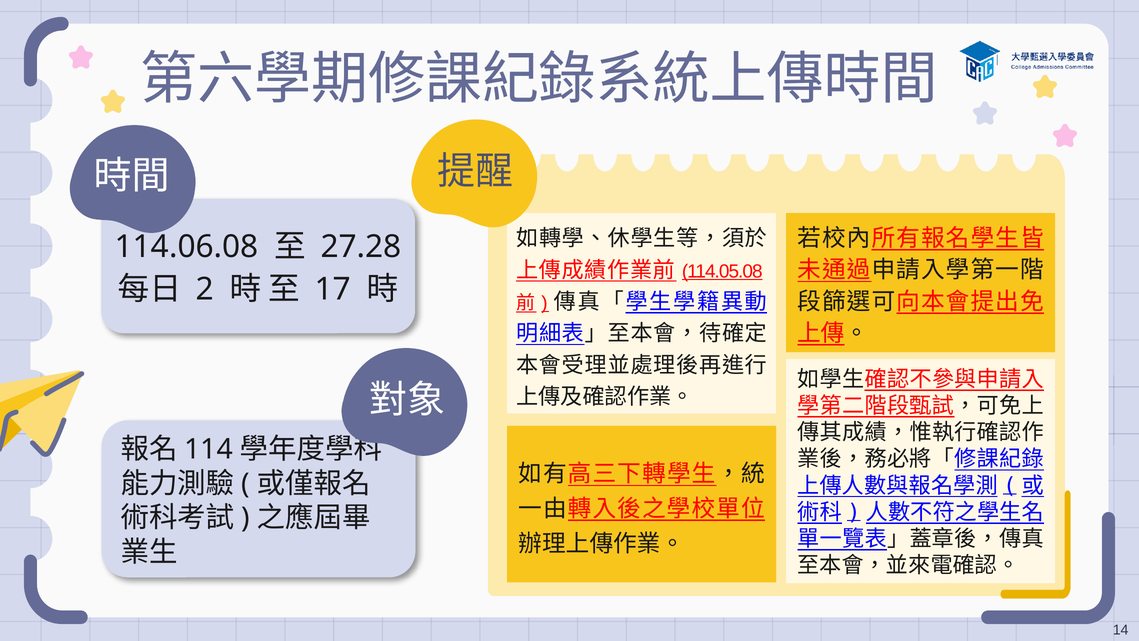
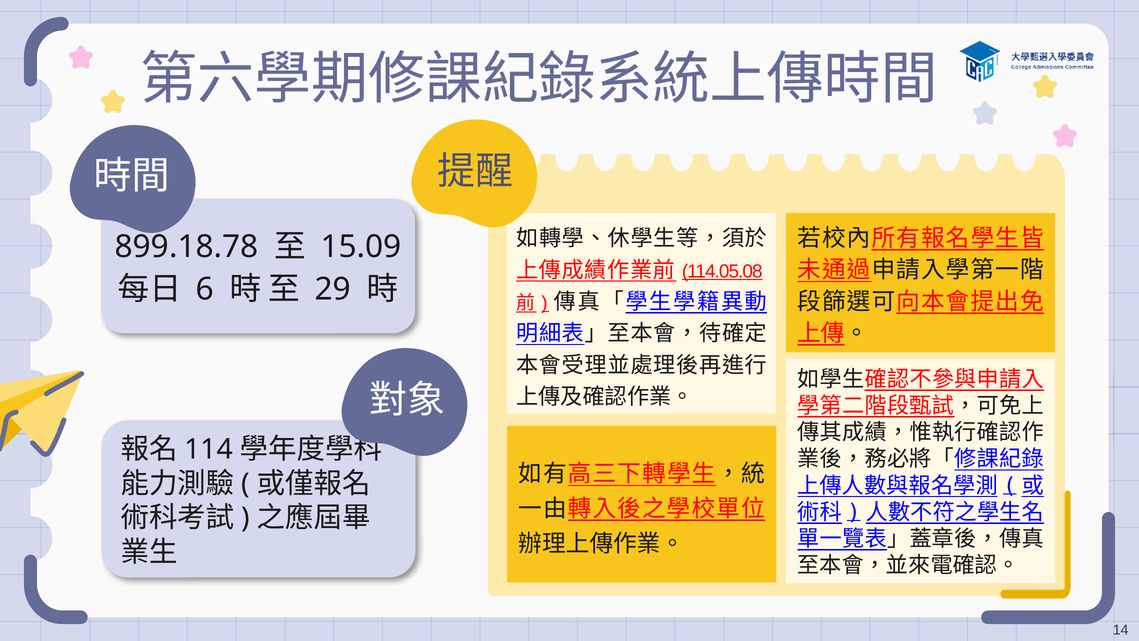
114.06.08: 114.06.08 -> 899.18.78
27.28: 27.28 -> 15.09
2: 2 -> 6
17: 17 -> 29
